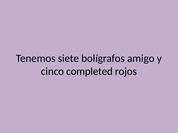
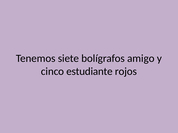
completed: completed -> estudiante
